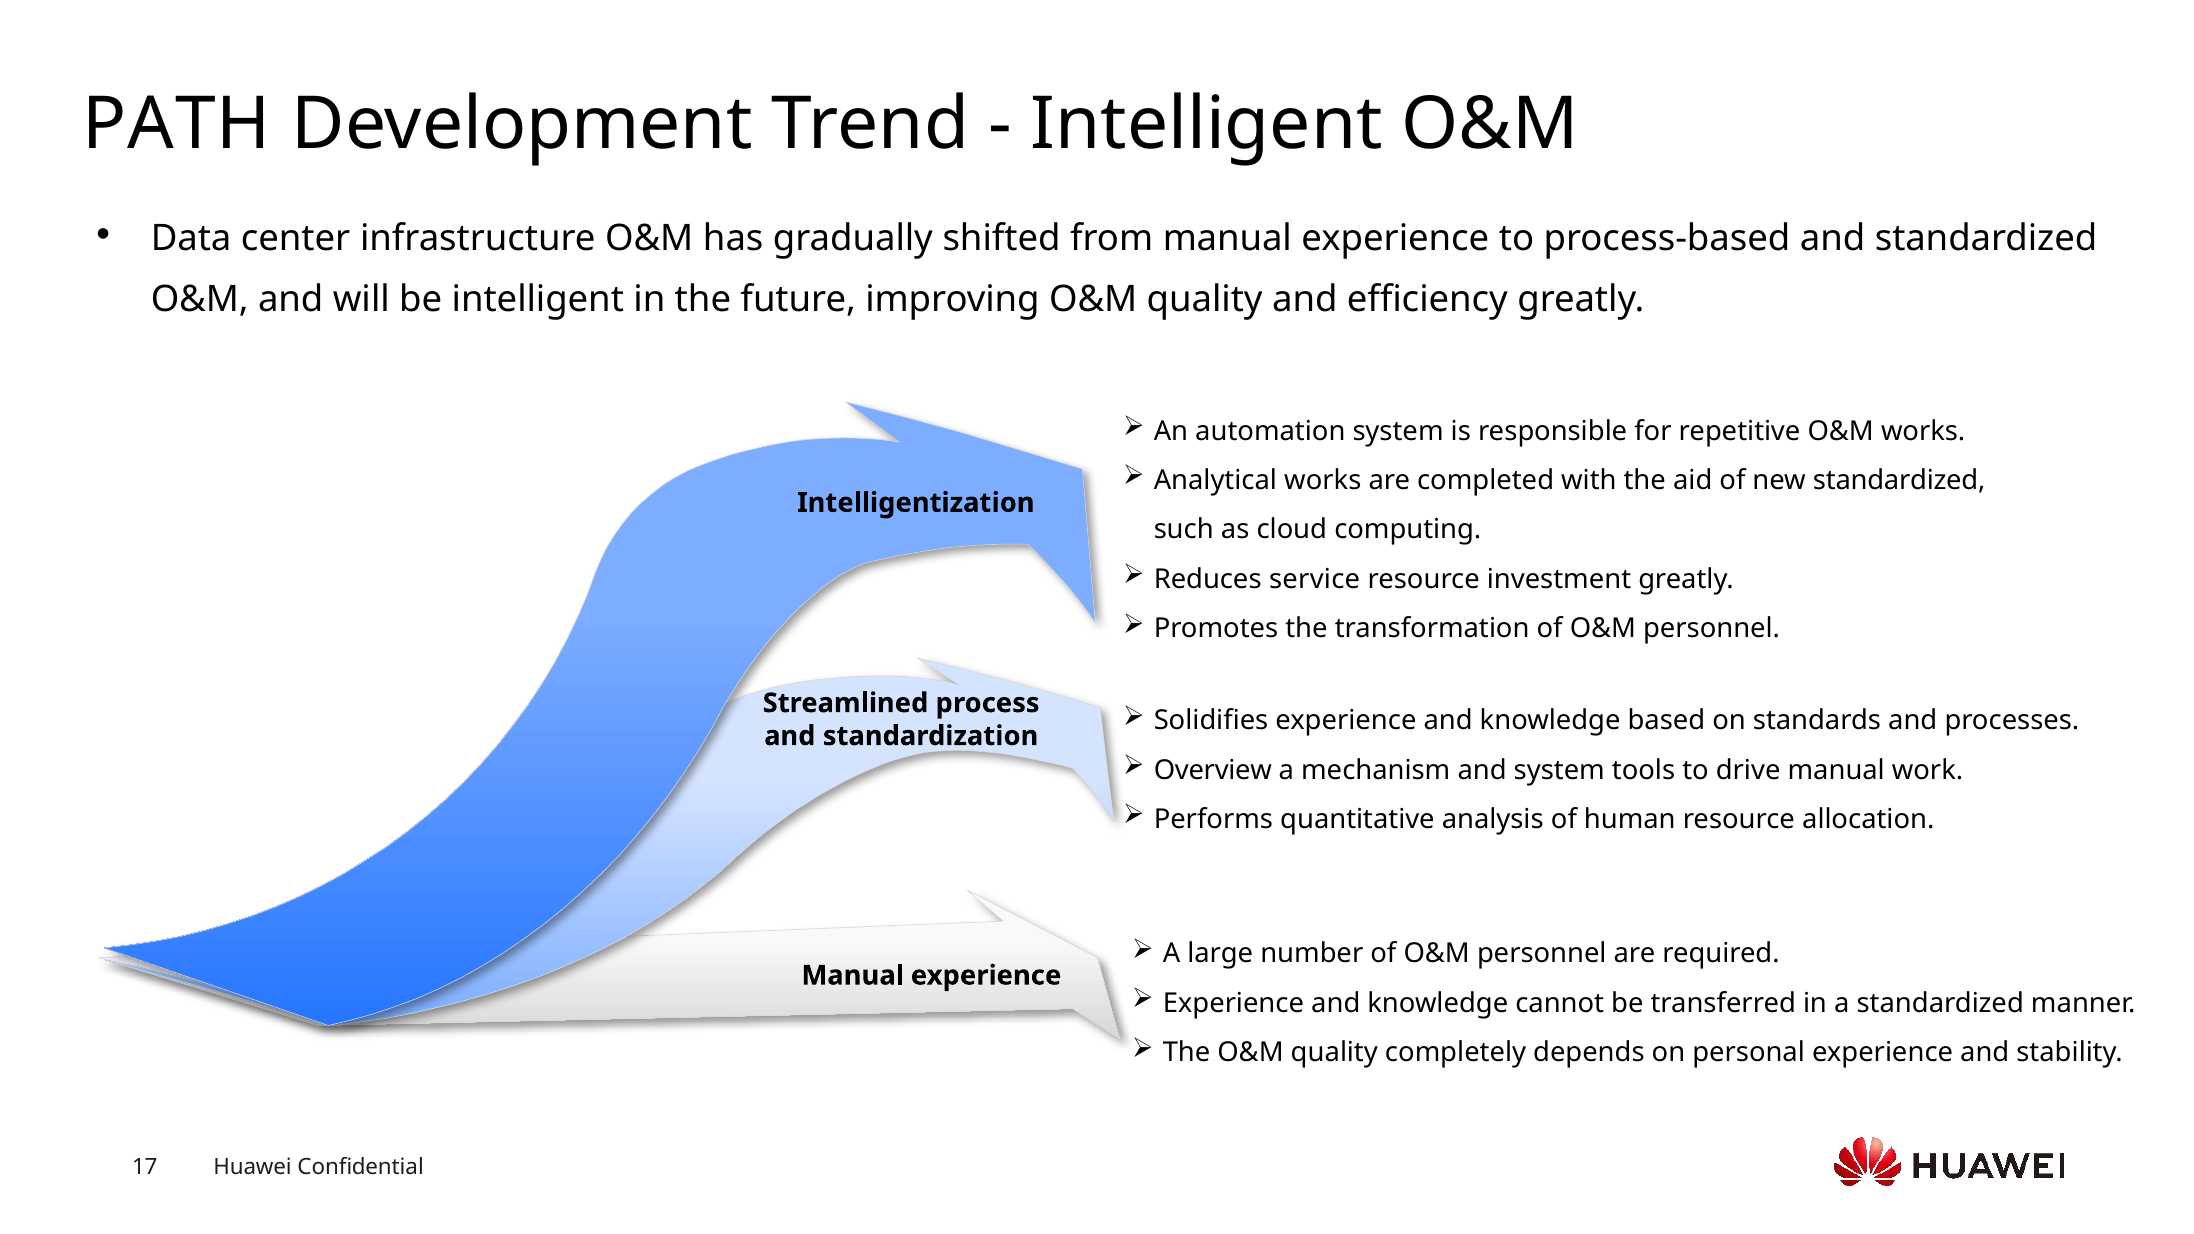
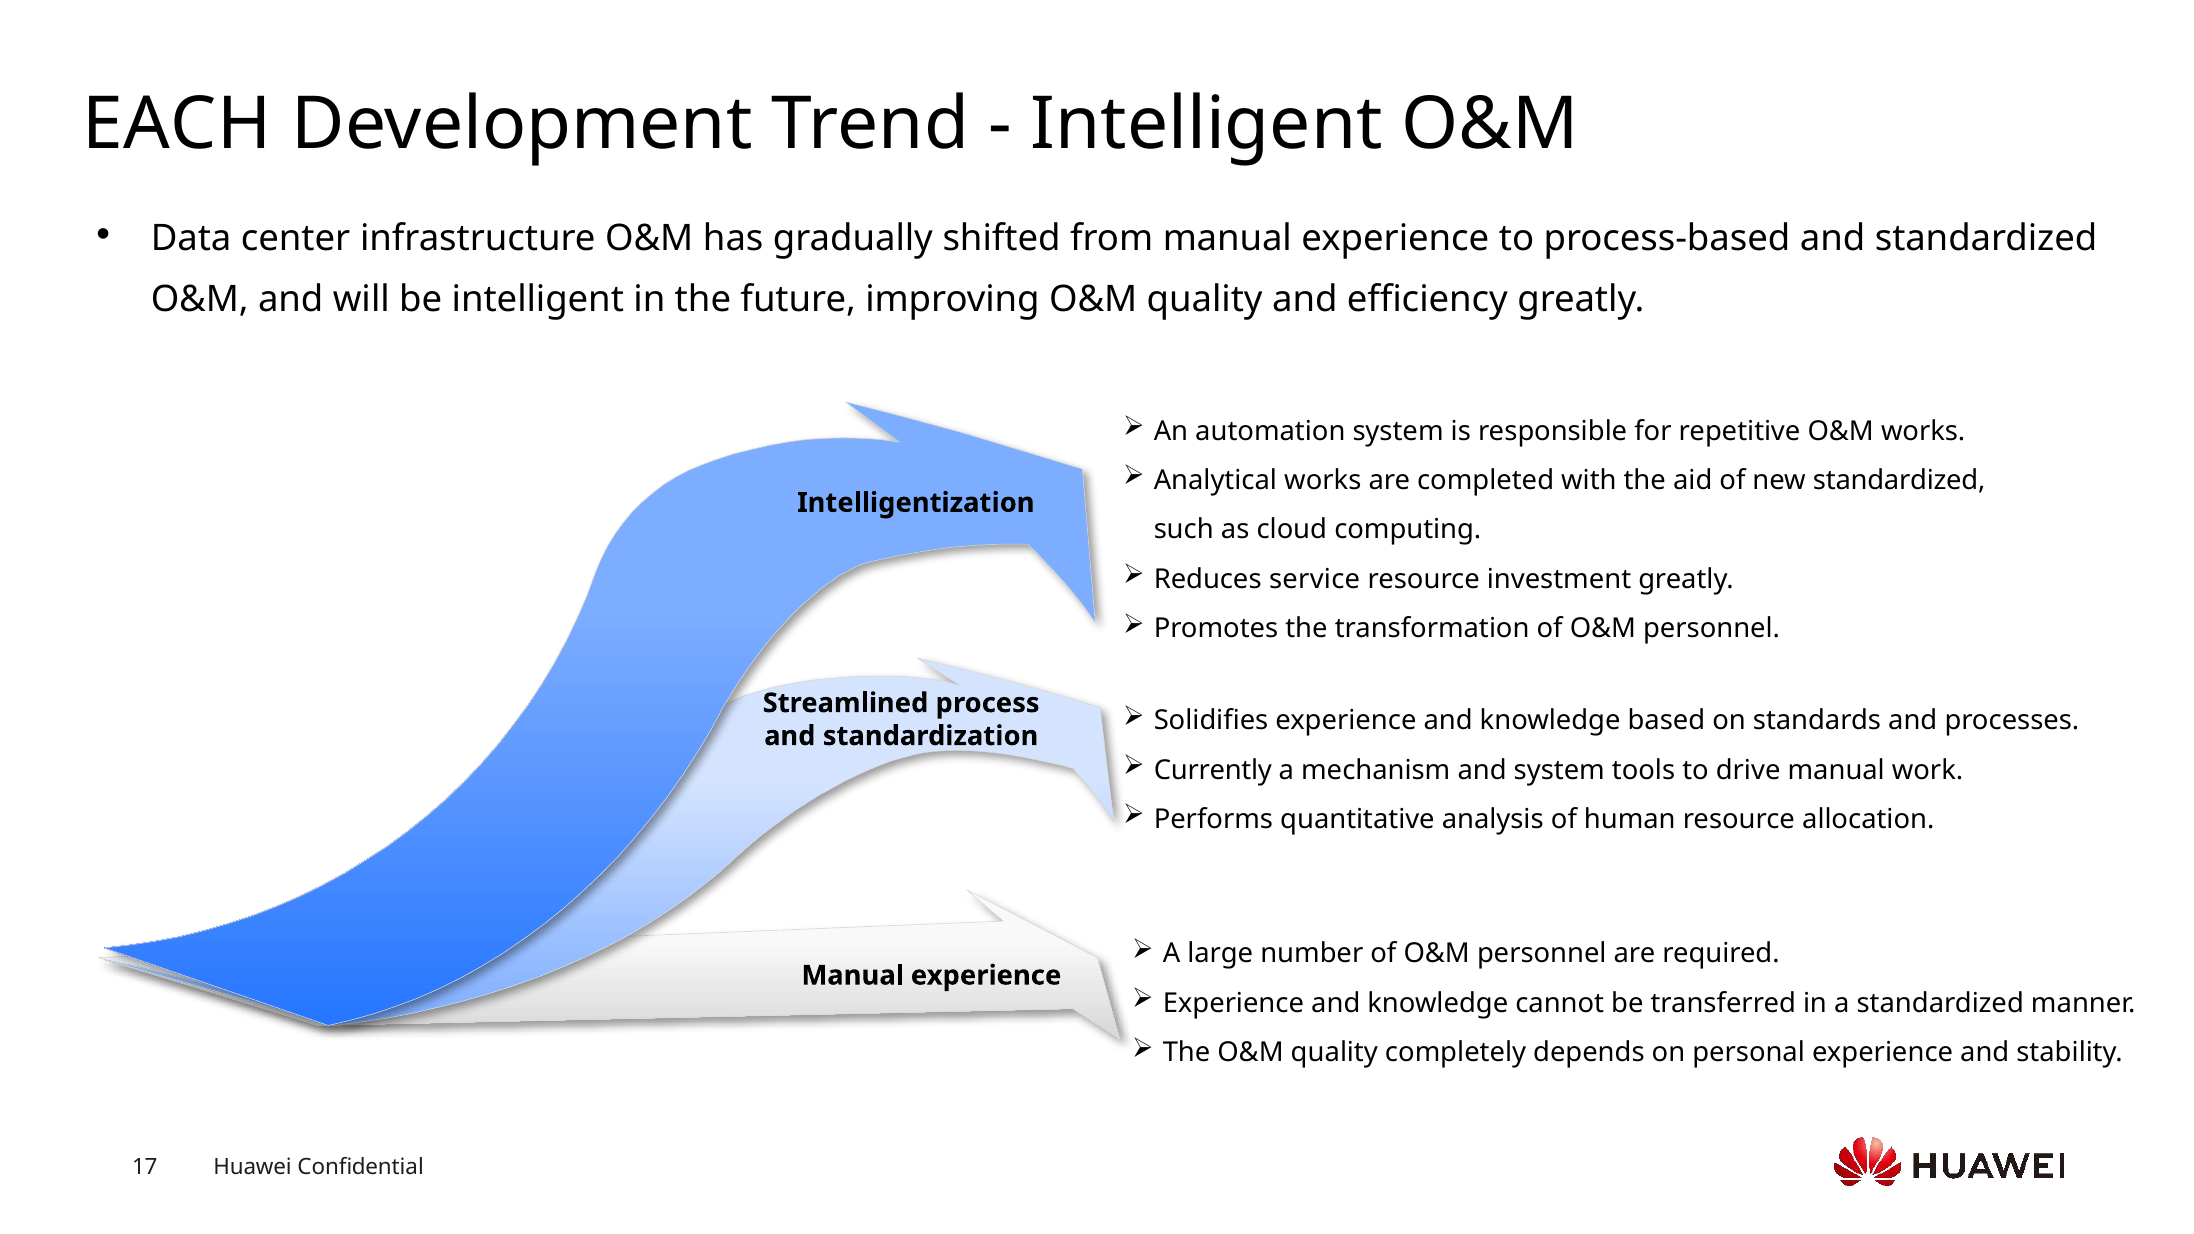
PATH: PATH -> EACH
Overview: Overview -> Currently
